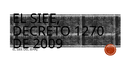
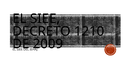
1270: 1270 -> 1210
